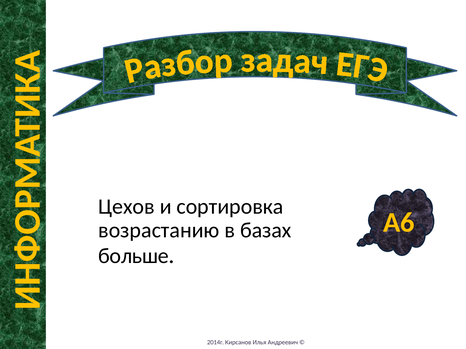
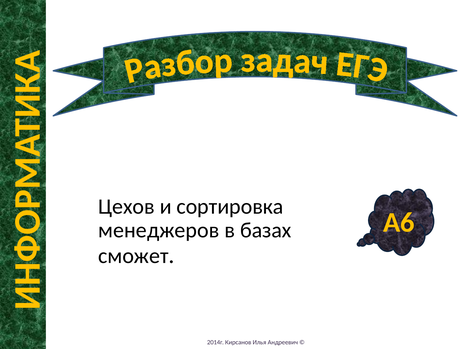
возрастанию: возрастанию -> менеджеров
больше: больше -> сможет
